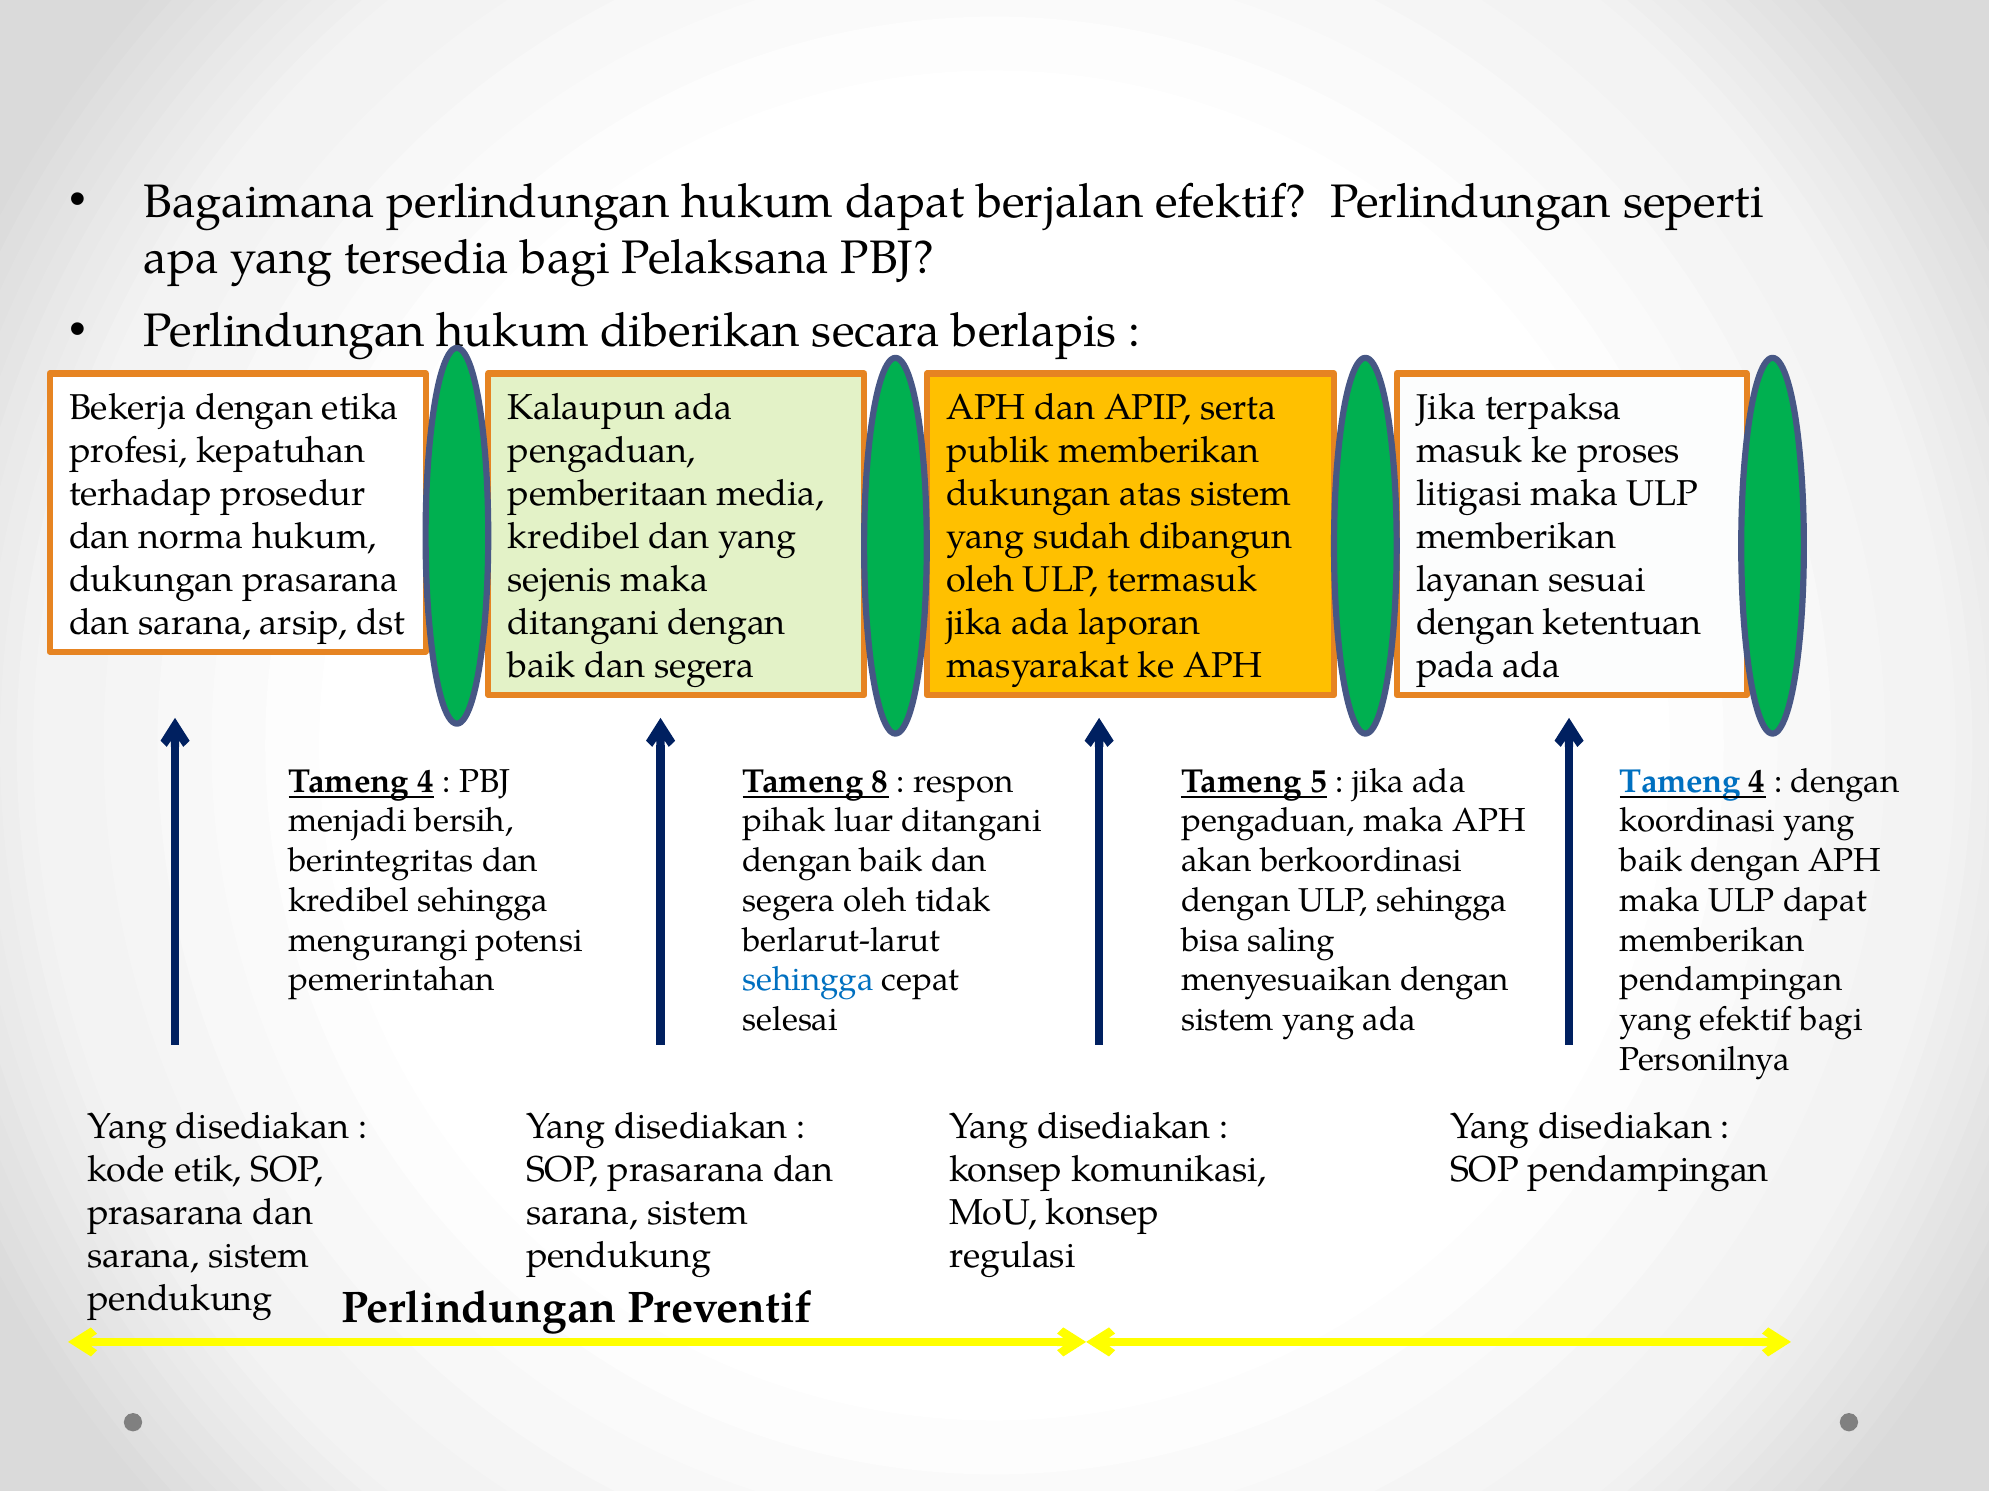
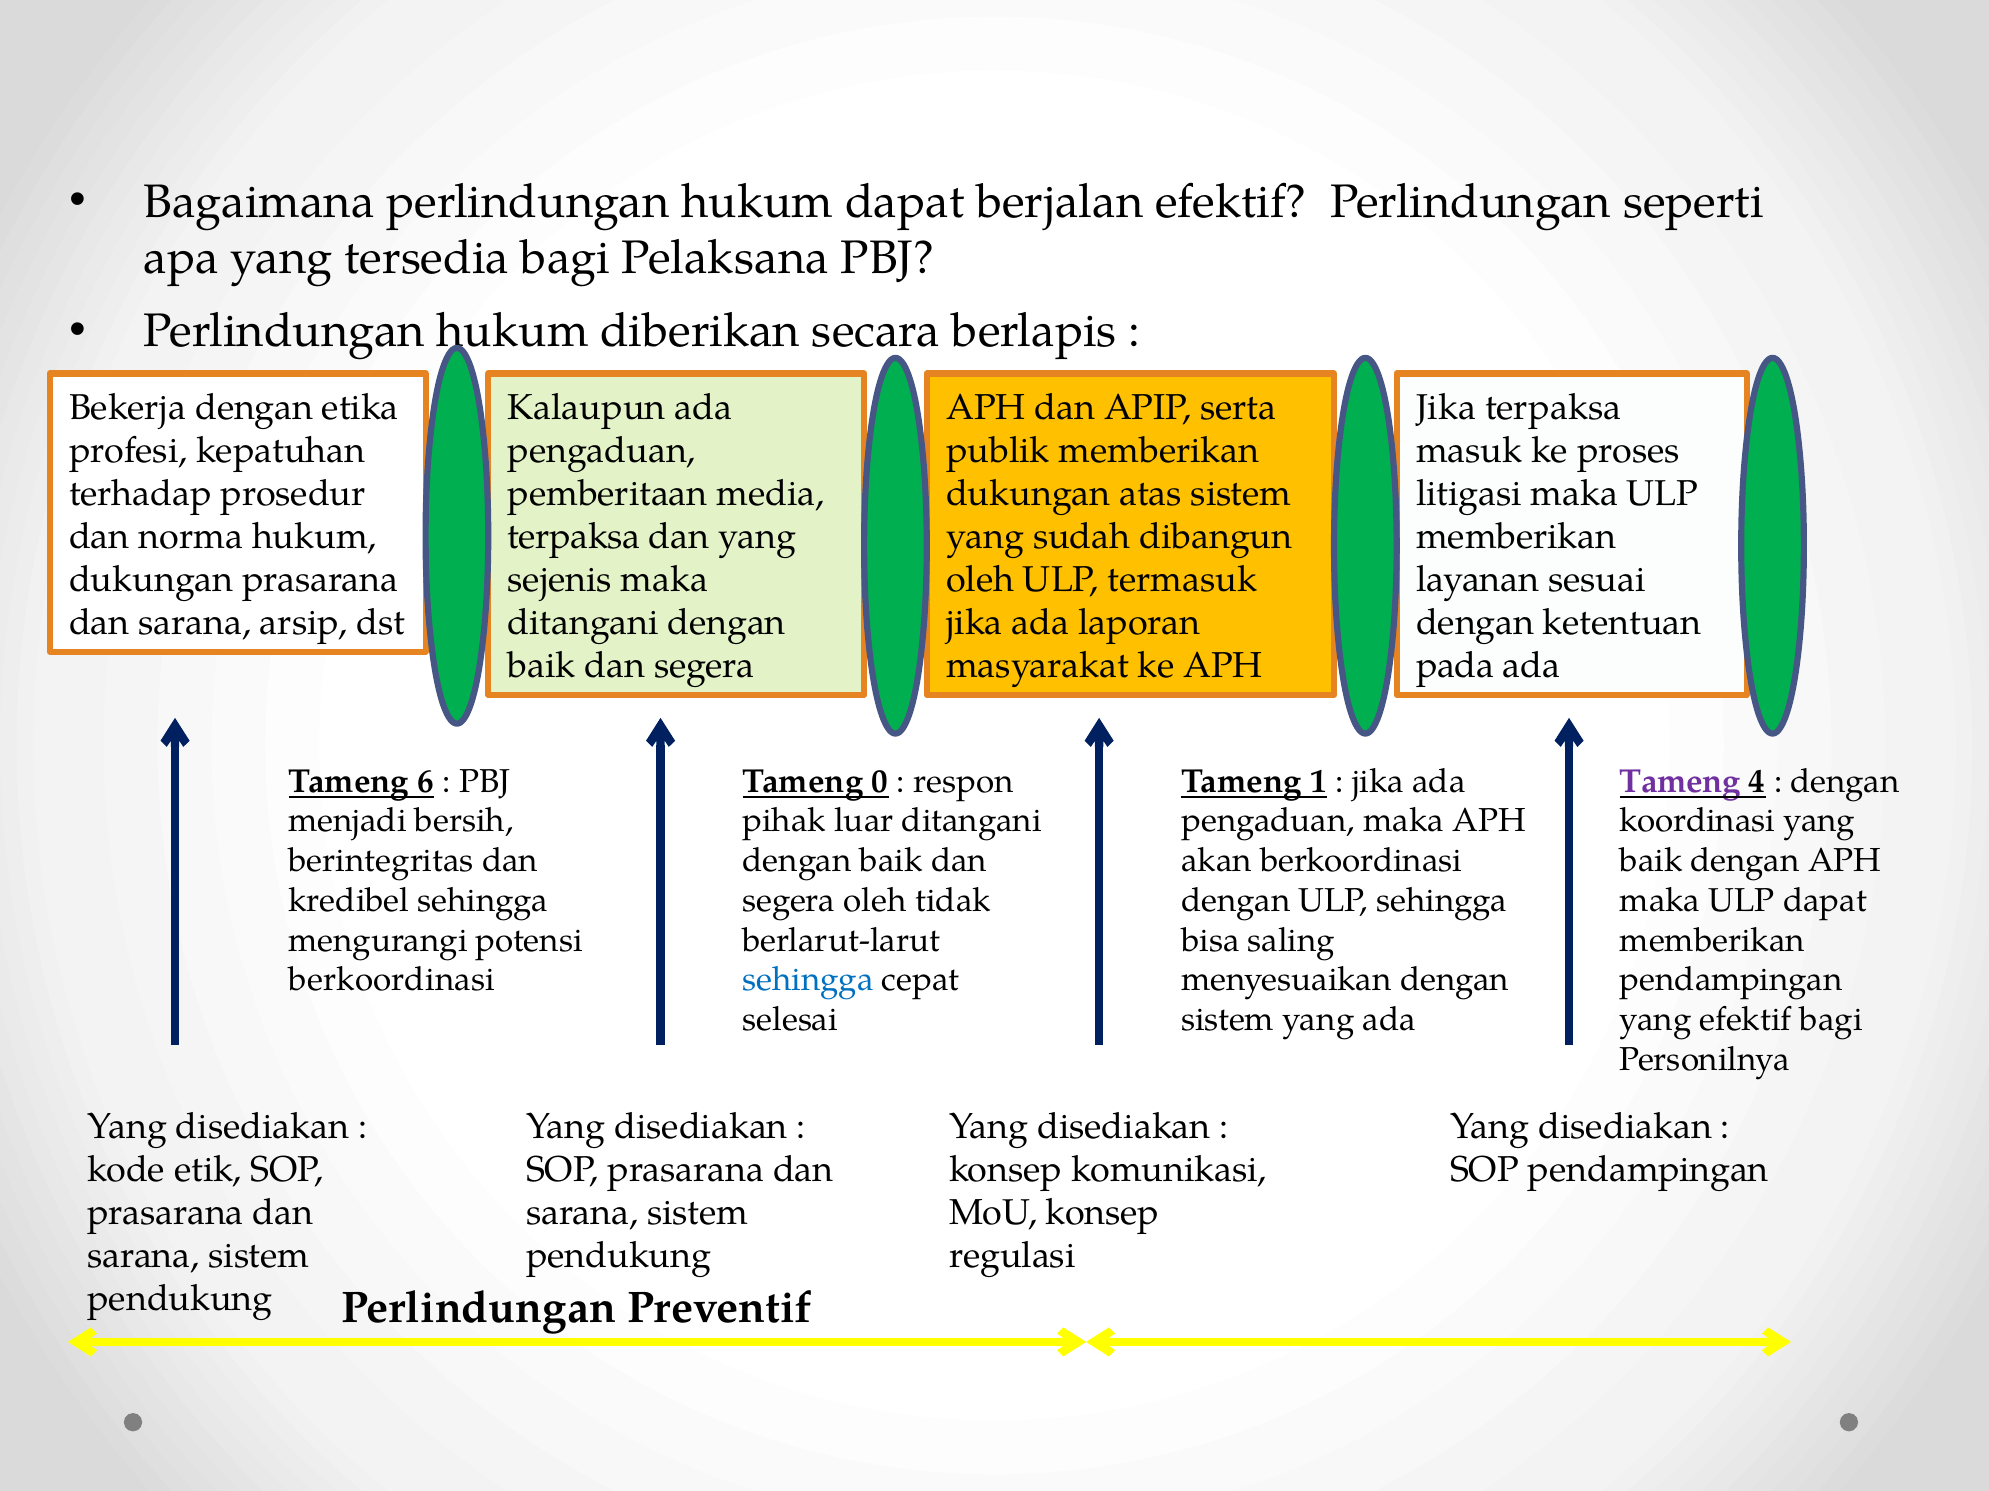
kredibel at (574, 537): kredibel -> terpaksa
4 at (426, 782): 4 -> 6
8: 8 -> 0
5: 5 -> 1
Tameng at (1680, 782) colour: blue -> purple
pemerintahan at (392, 980): pemerintahan -> berkoordinasi
